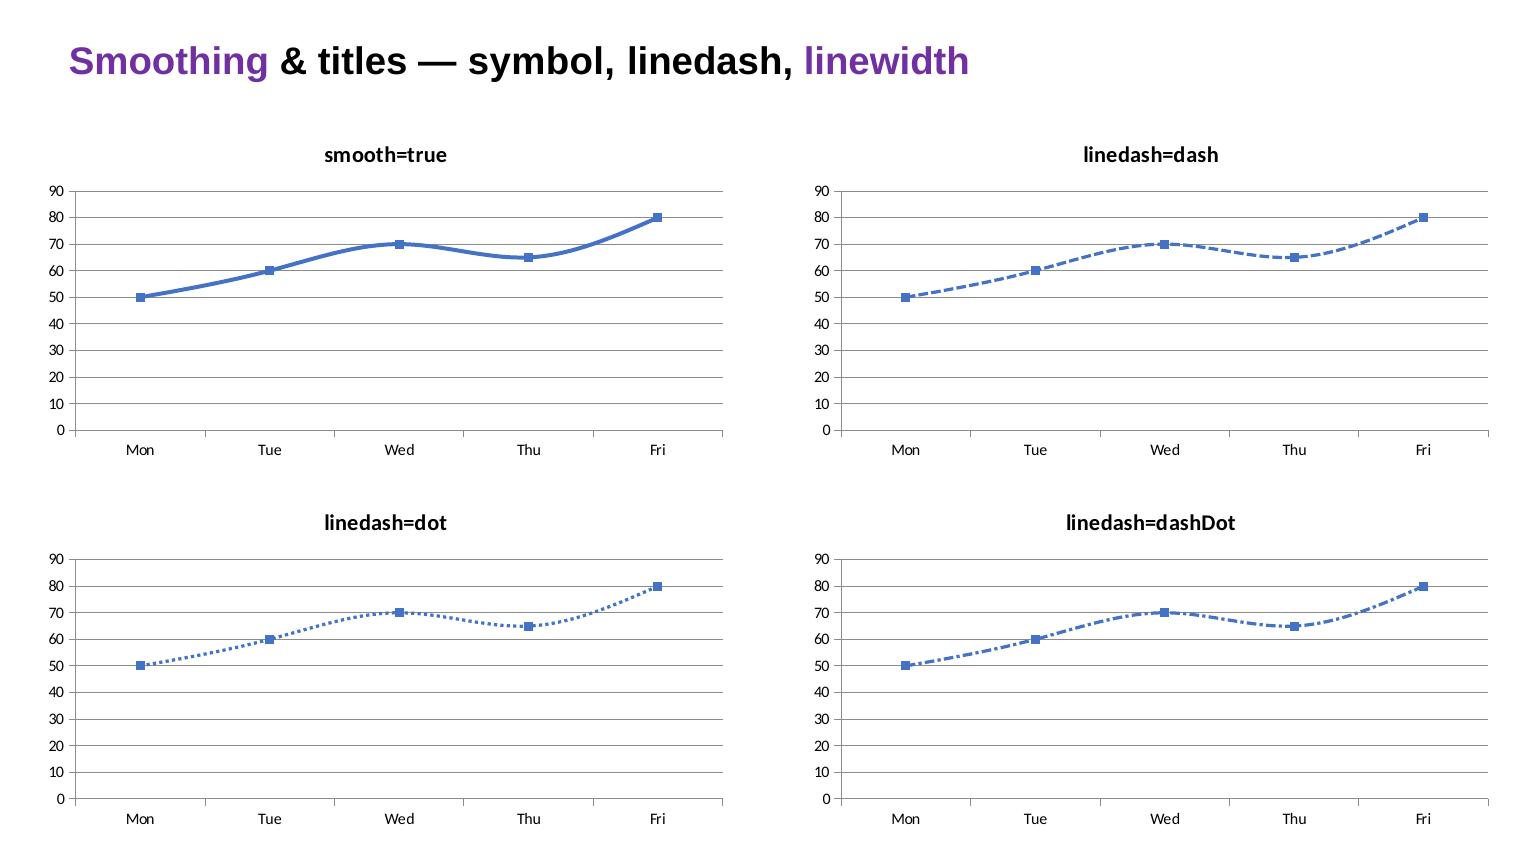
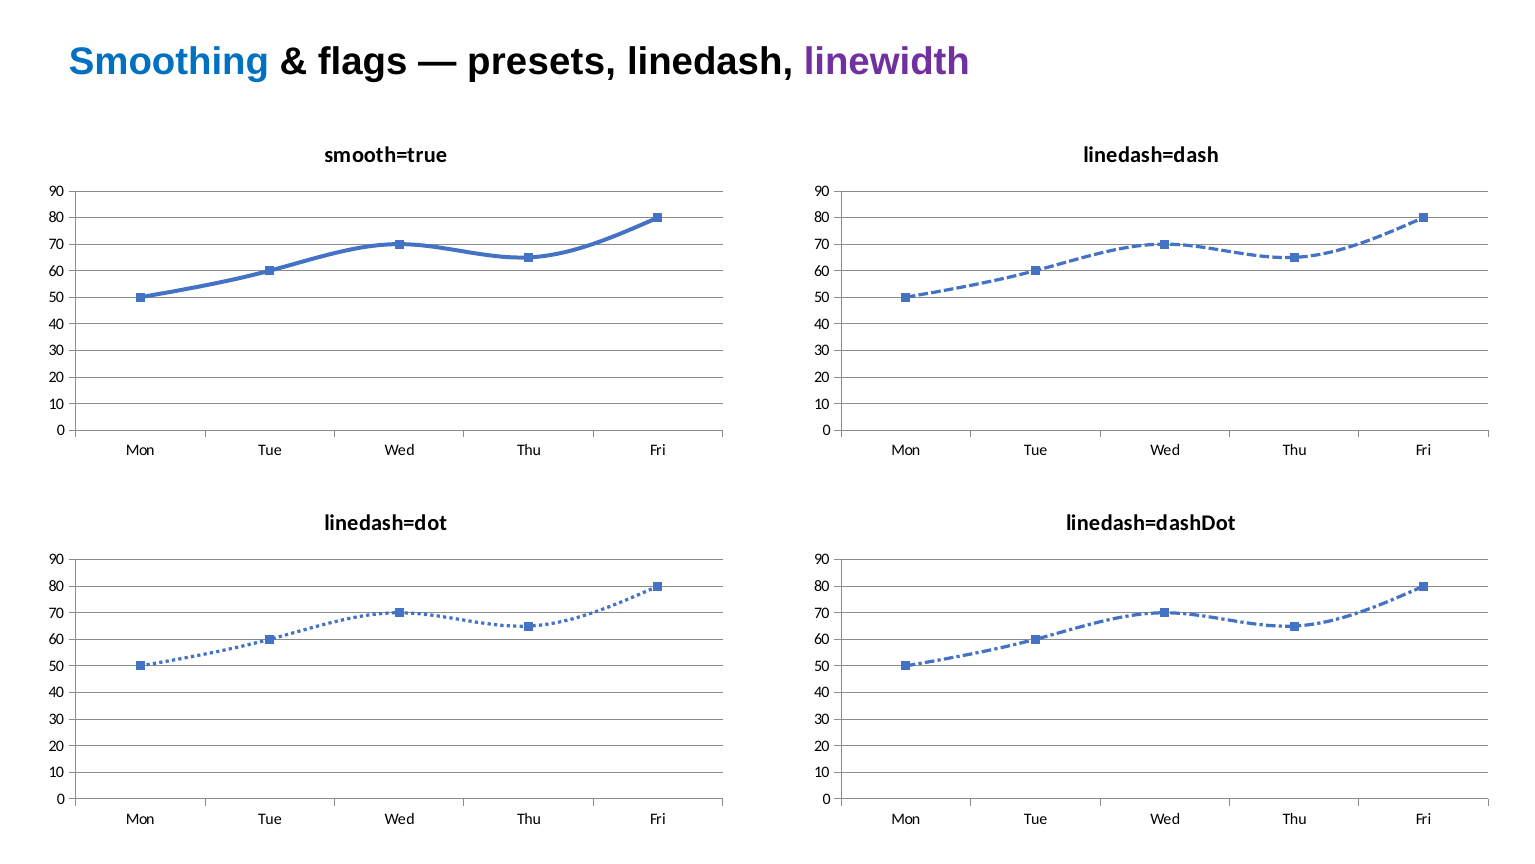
Smoothing colour: purple -> blue
titles: titles -> flags
symbol: symbol -> presets
